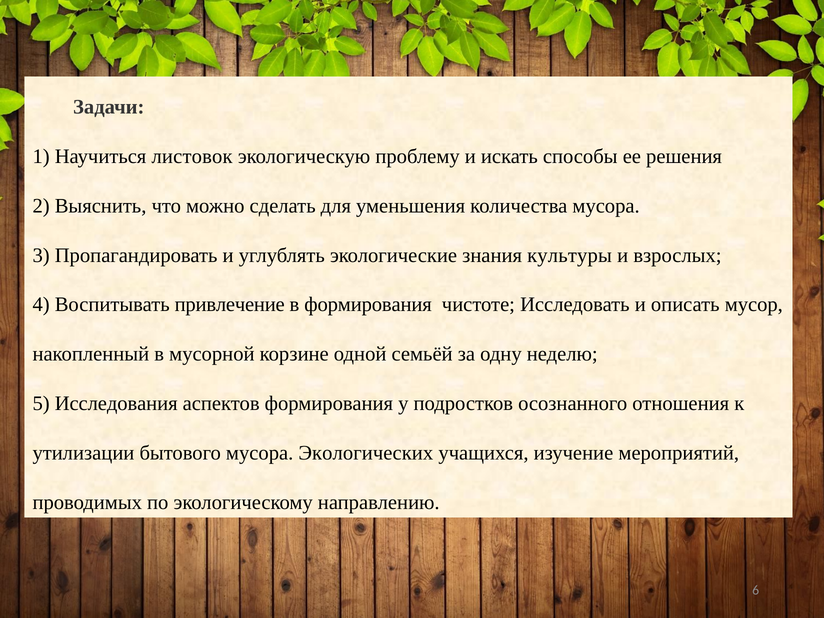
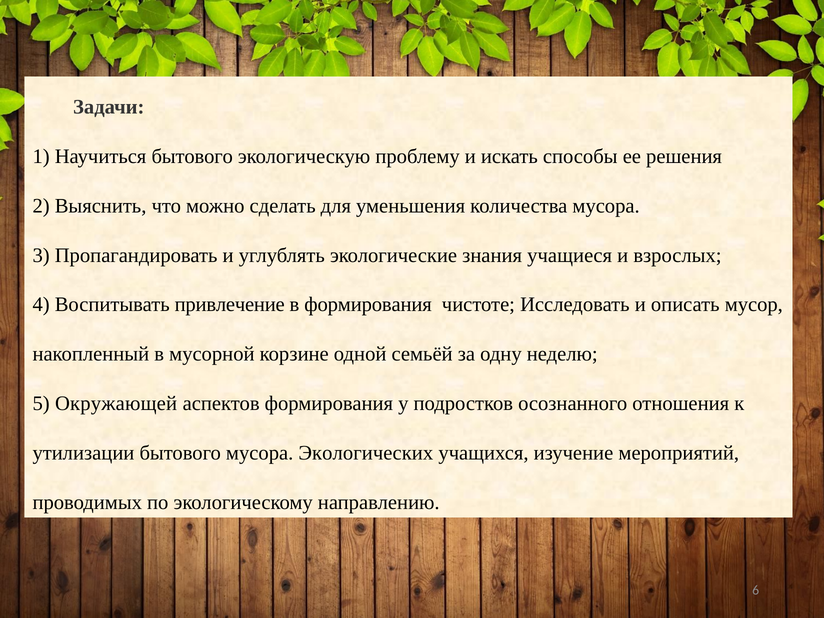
Научиться листовок: листовок -> бытового
культуры: культуры -> учащиеся
Исследования: Исследования -> Окружающей
